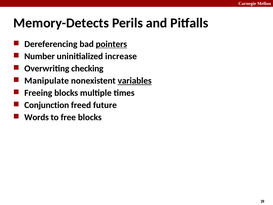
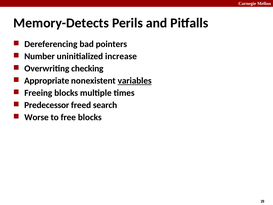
pointers underline: present -> none
Manipulate: Manipulate -> Appropriate
Conjunction: Conjunction -> Predecessor
future: future -> search
Words: Words -> Worse
